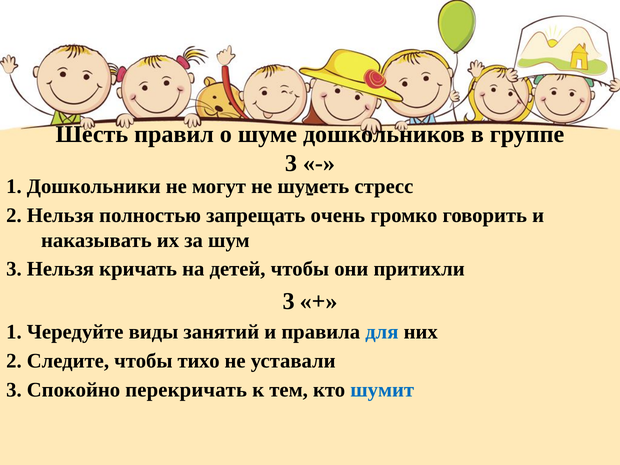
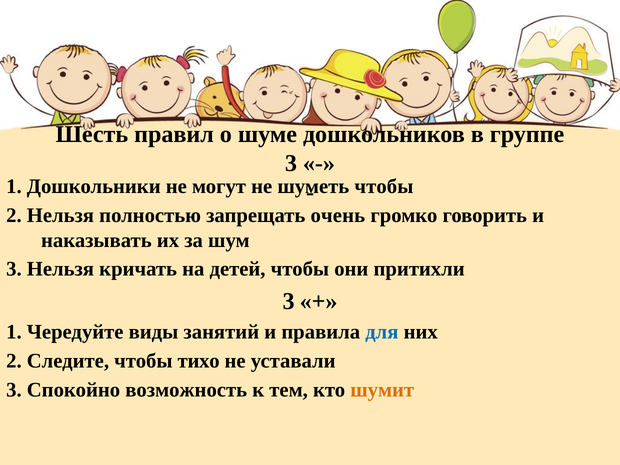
стресс at (384, 186): стресс -> чтобы
перекричать: перекричать -> возможность
шумит colour: blue -> orange
